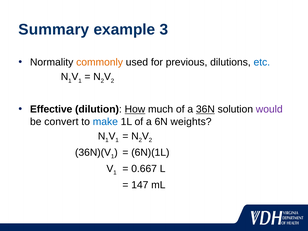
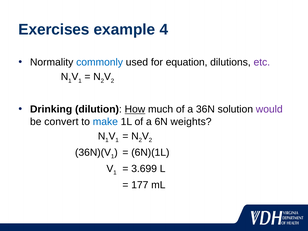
Summary: Summary -> Exercises
3: 3 -> 4
commonly colour: orange -> blue
previous: previous -> equation
etc colour: blue -> purple
Effective: Effective -> Drinking
36N underline: present -> none
0.667: 0.667 -> 3.699
147: 147 -> 177
